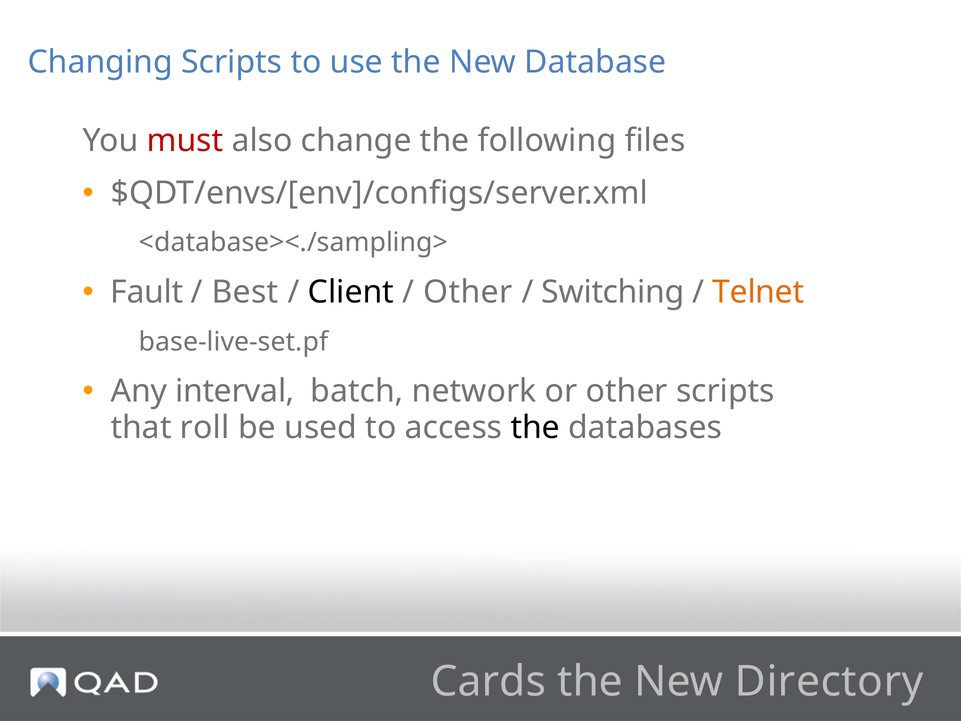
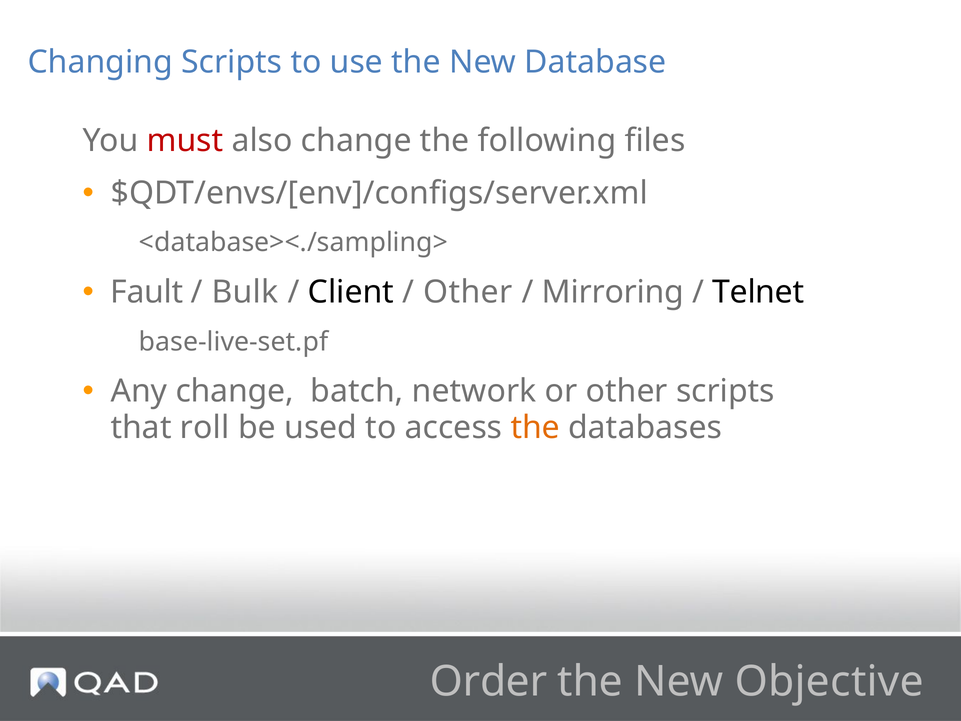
Best: Best -> Bulk
Switching: Switching -> Mirroring
Telnet colour: orange -> black
Any interval: interval -> change
the at (535, 428) colour: black -> orange
Cards: Cards -> Order
Directory: Directory -> Objective
